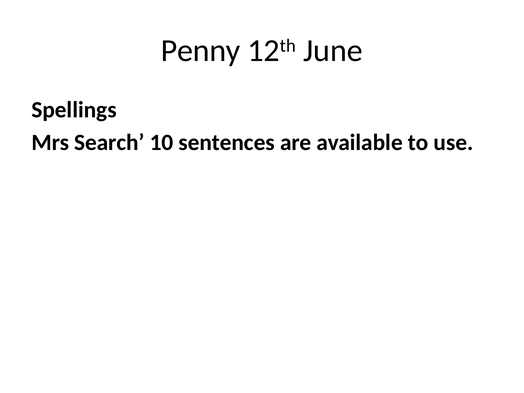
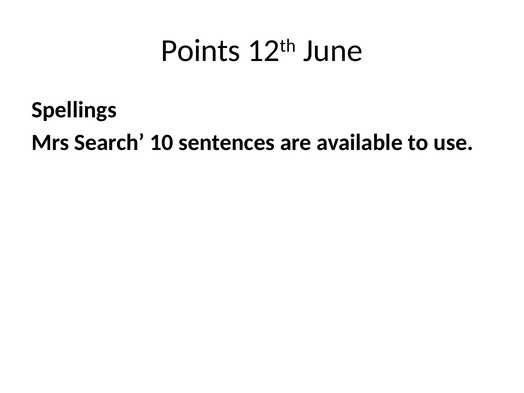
Penny: Penny -> Points
